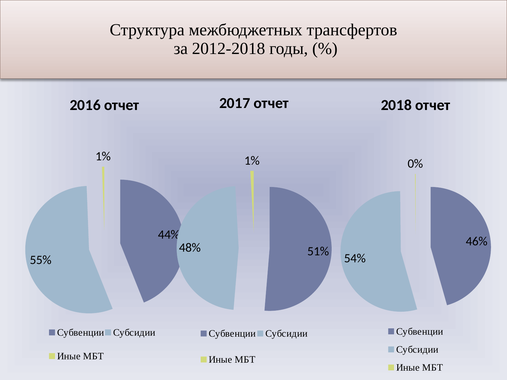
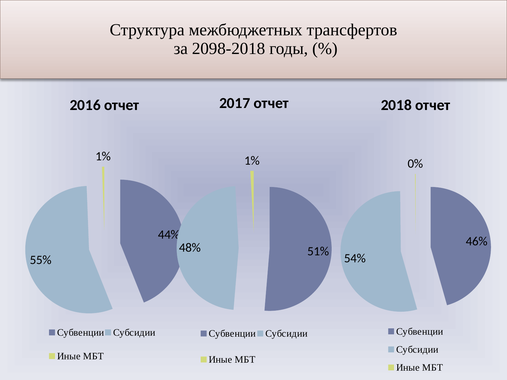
2012-2018: 2012-2018 -> 2098-2018
